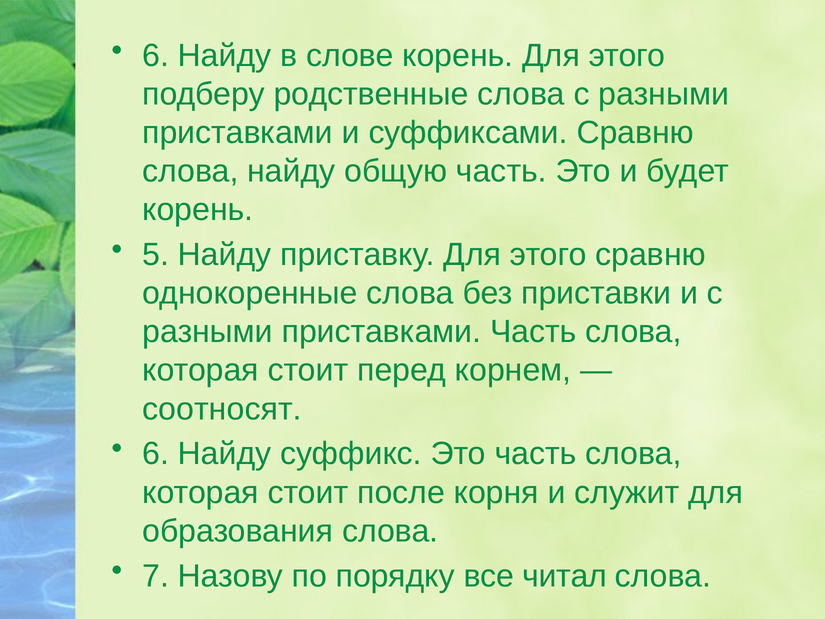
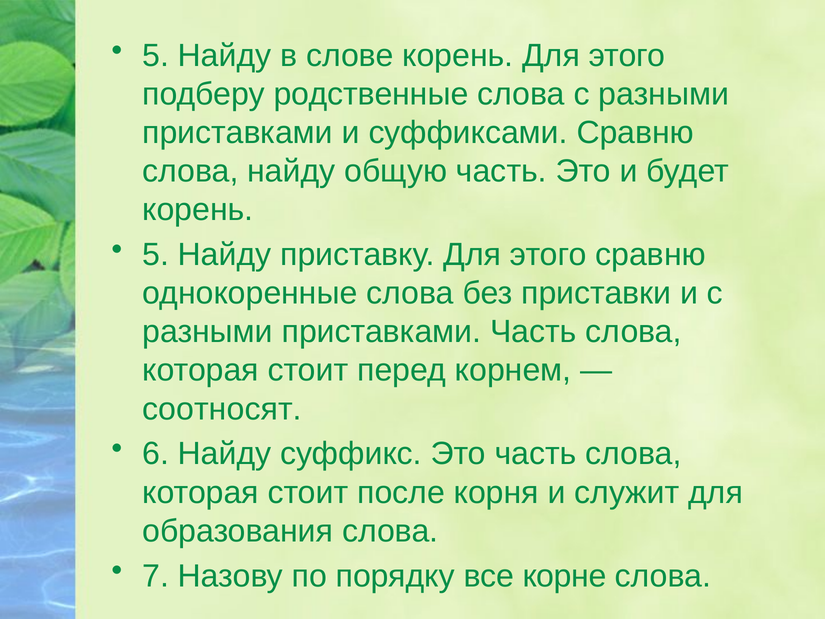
6 at (156, 56): 6 -> 5
читал: читал -> корне
